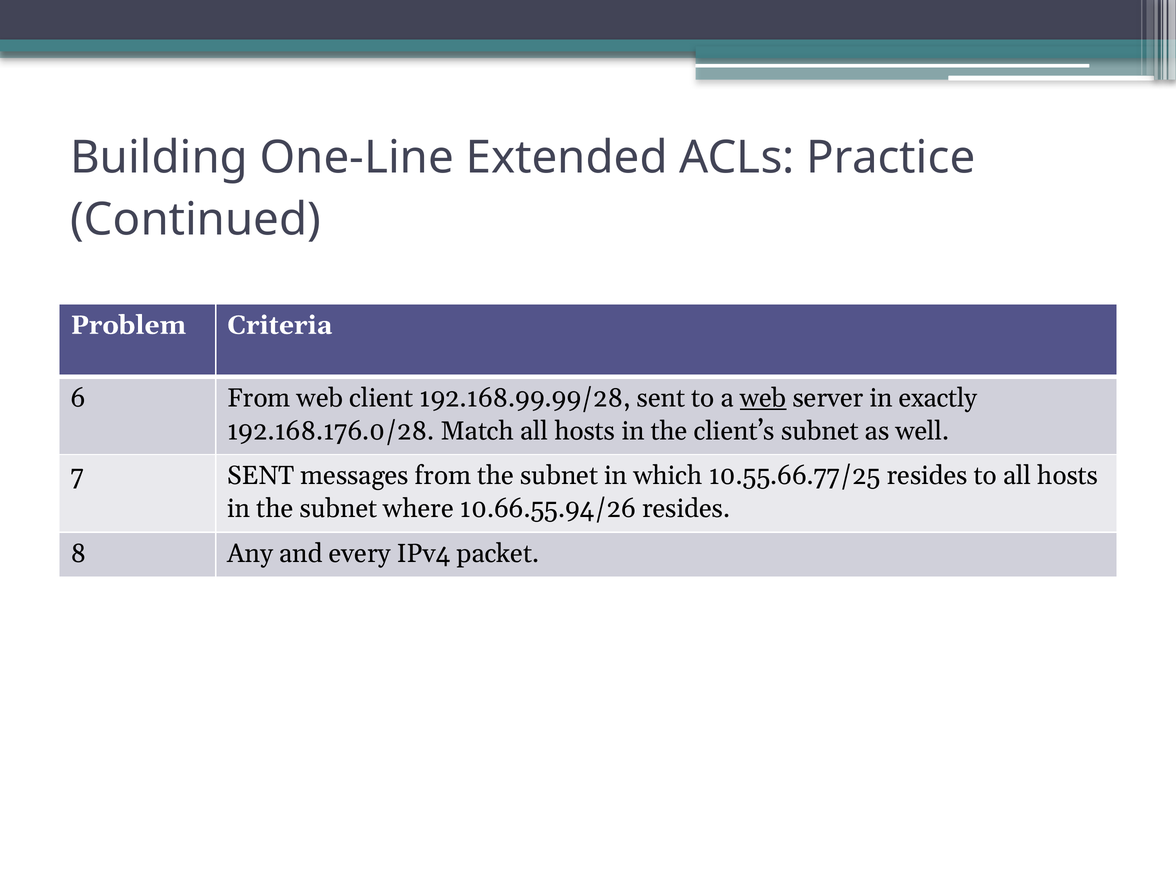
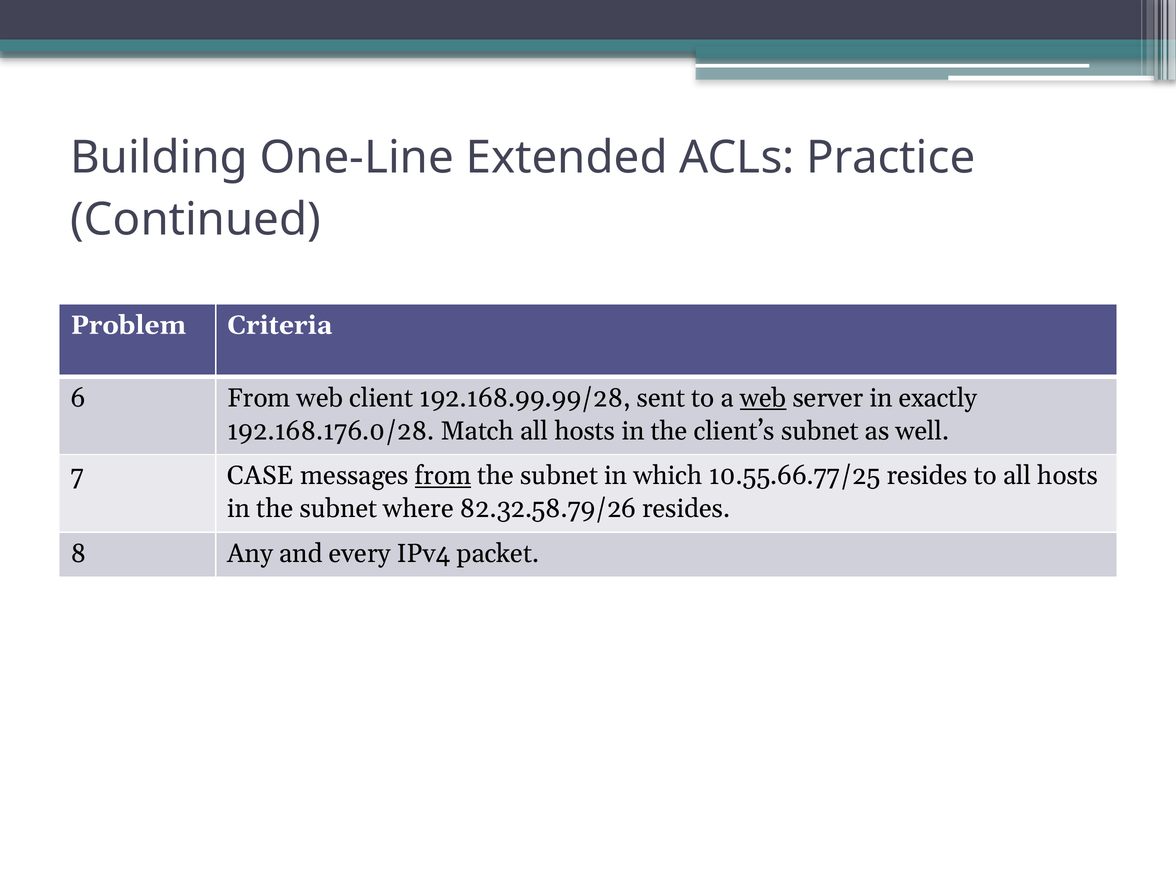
7 SENT: SENT -> CASE
from at (443, 476) underline: none -> present
10.66.55.94/26: 10.66.55.94/26 -> 82.32.58.79/26
